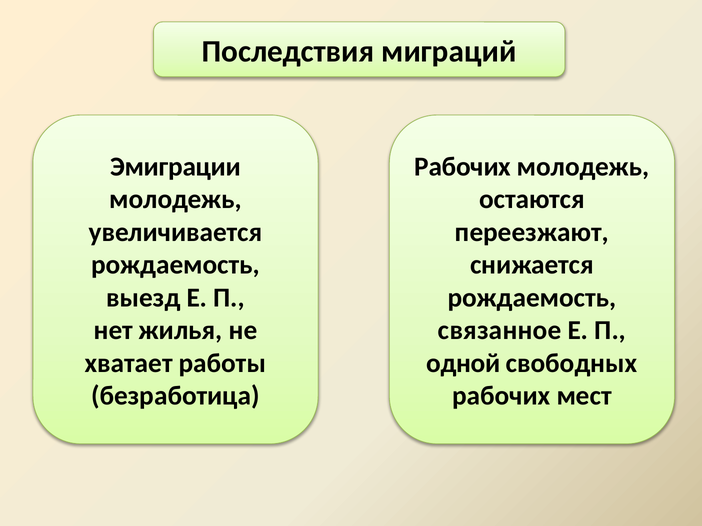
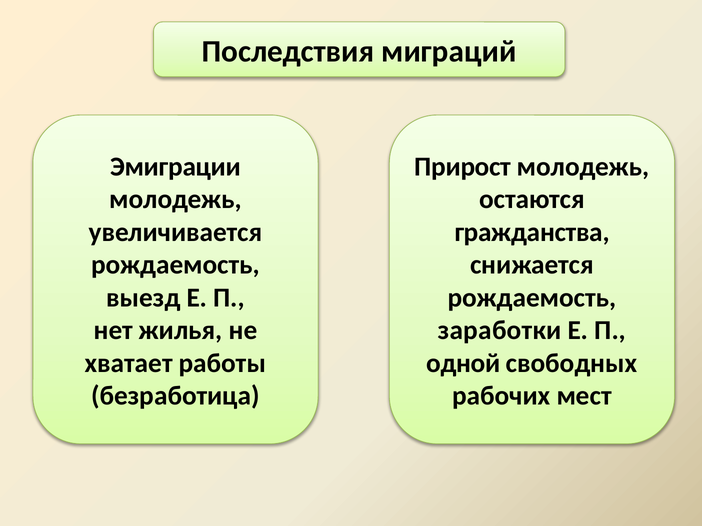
Рабочих at (463, 167): Рабочих -> Прирост
переезжают: переезжают -> гражданства
связанное: связанное -> заработки
